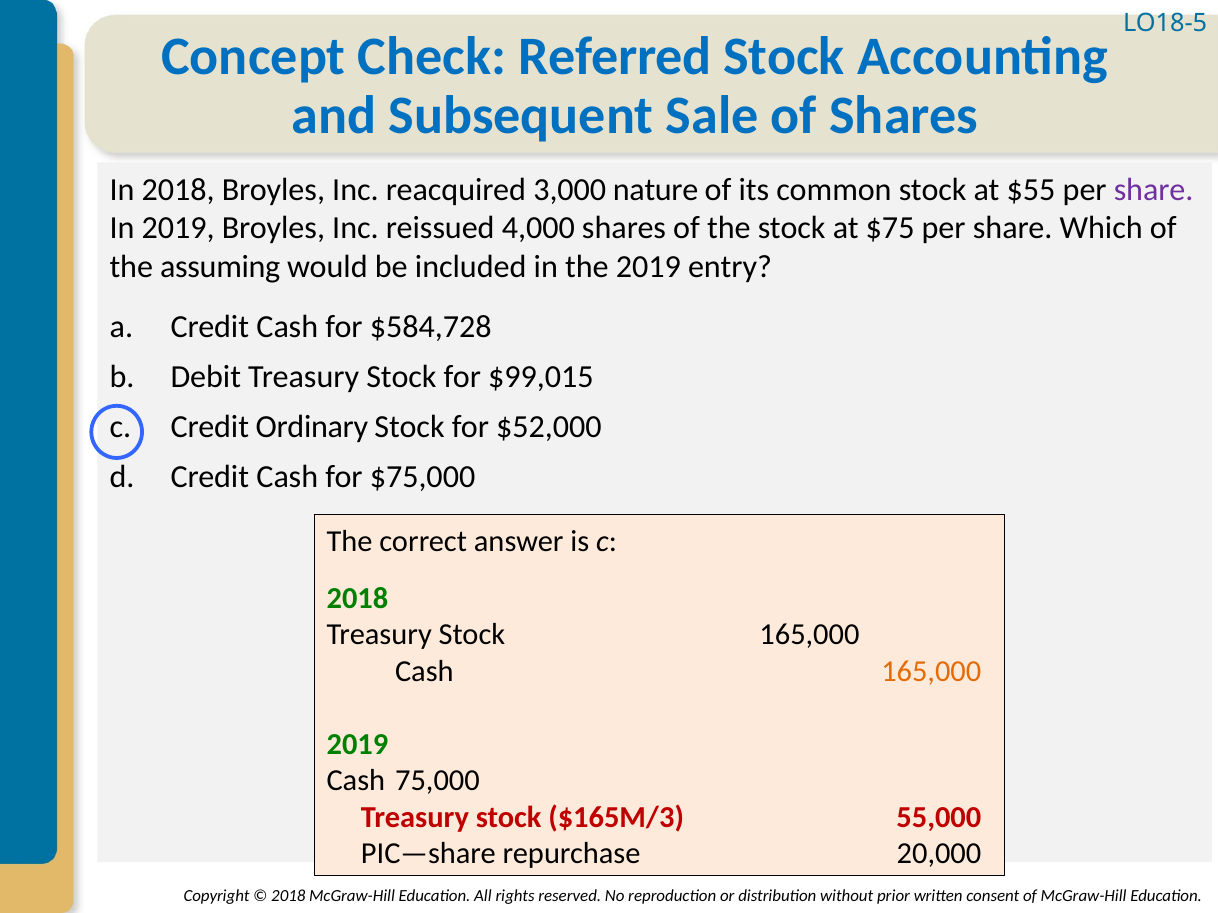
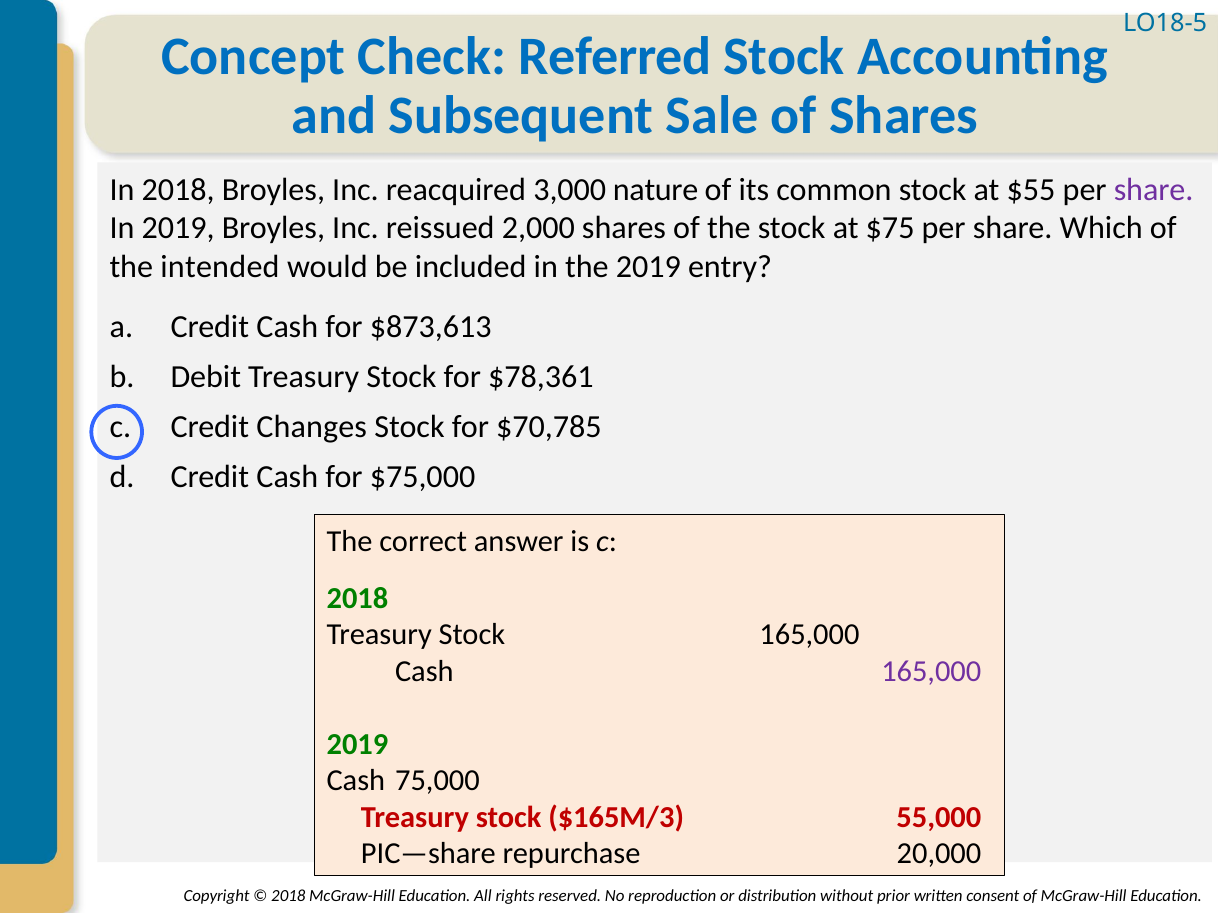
4,000: 4,000 -> 2,000
assuming: assuming -> intended
$584,728: $584,728 -> $873,613
$99,015: $99,015 -> $78,361
Ordinary: Ordinary -> Changes
$52,000: $52,000 -> $70,785
165,000 at (931, 672) colour: orange -> purple
